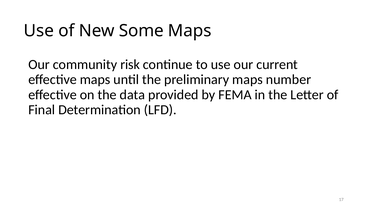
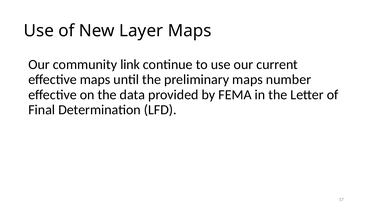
Some: Some -> Layer
risk: risk -> link
